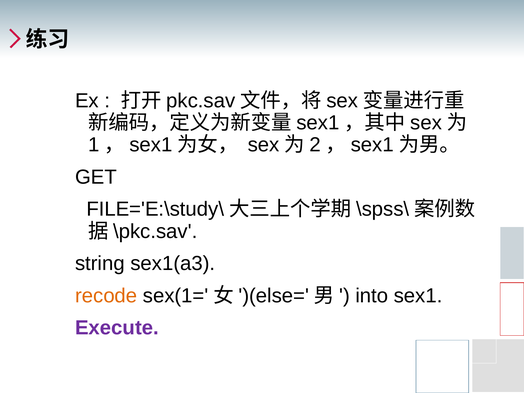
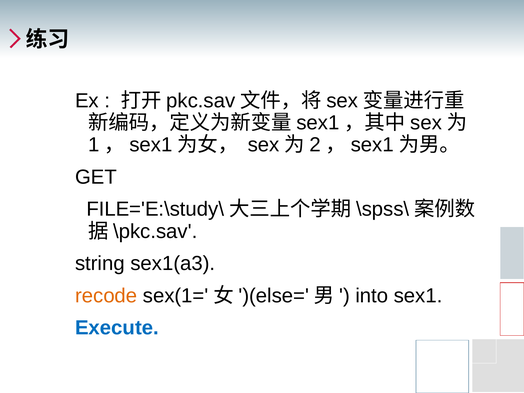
Execute colour: purple -> blue
